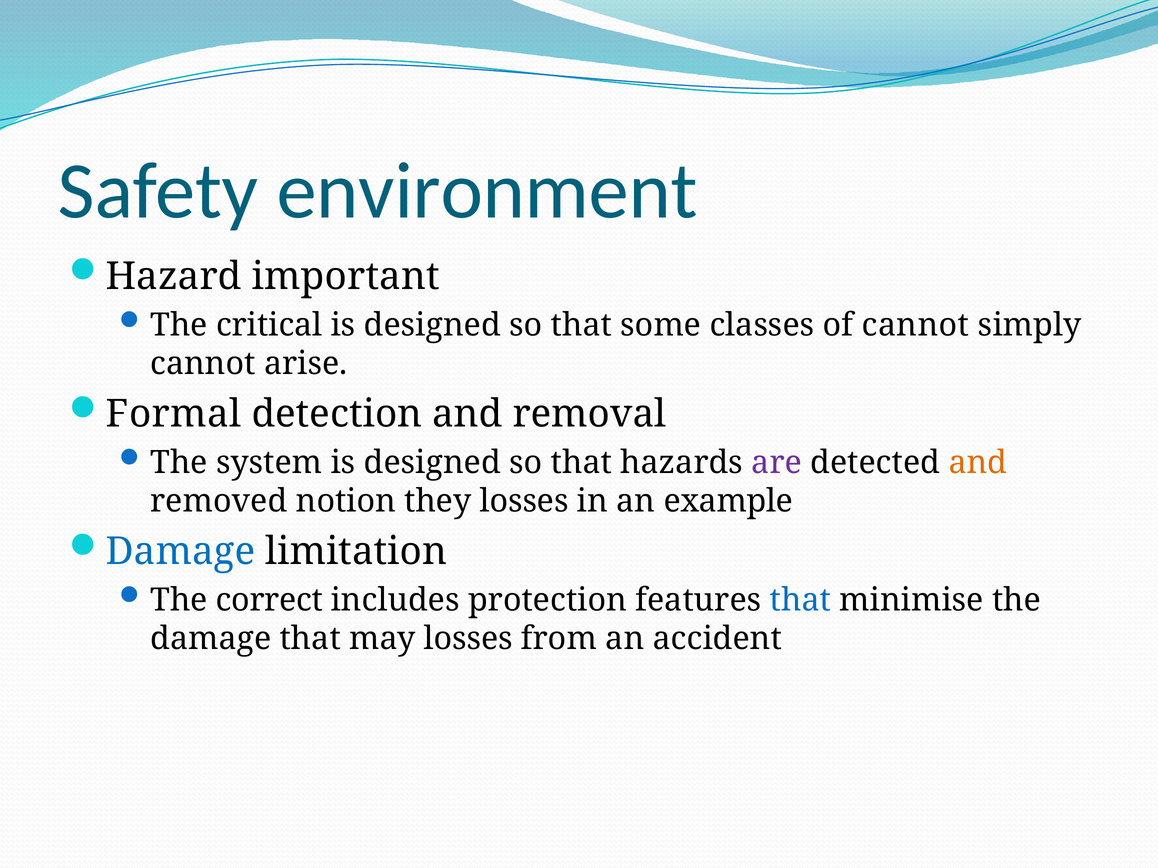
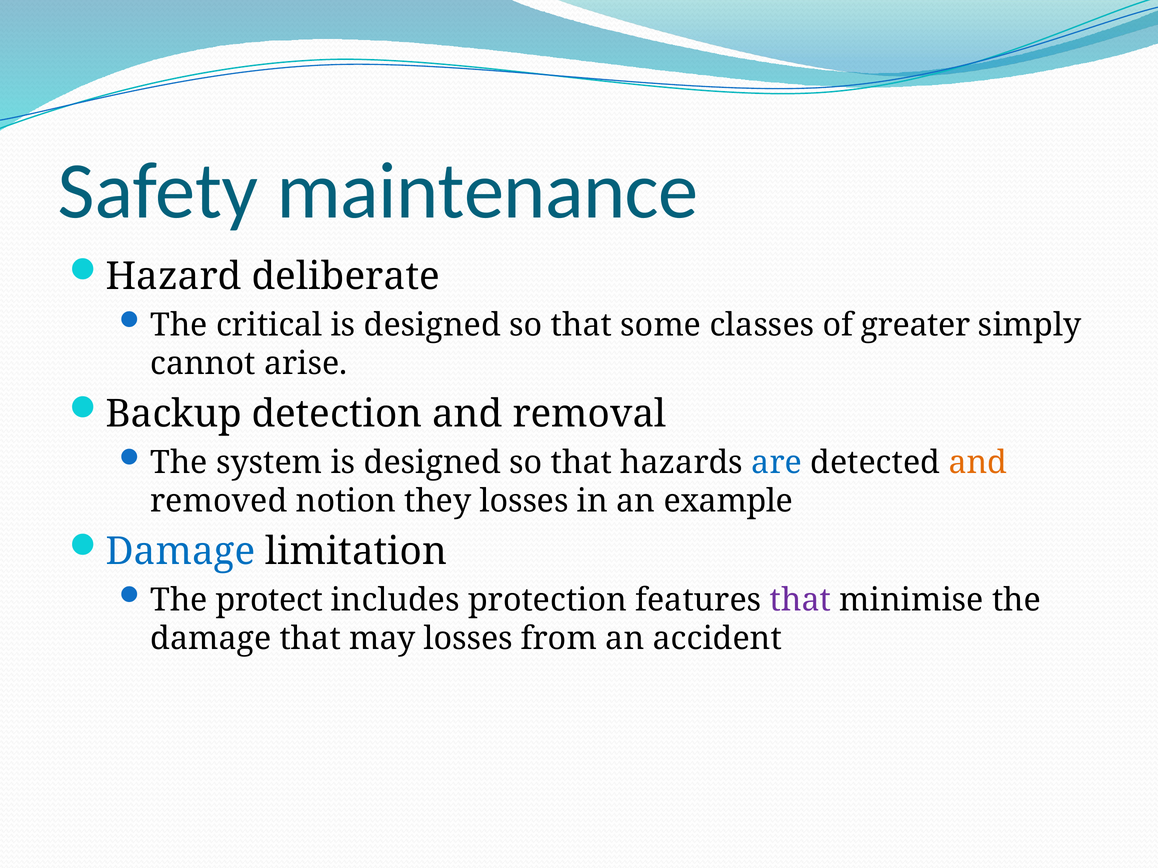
environment: environment -> maintenance
important: important -> deliberate
of cannot: cannot -> greater
Formal: Formal -> Backup
are colour: purple -> blue
correct: correct -> protect
that at (800, 600) colour: blue -> purple
